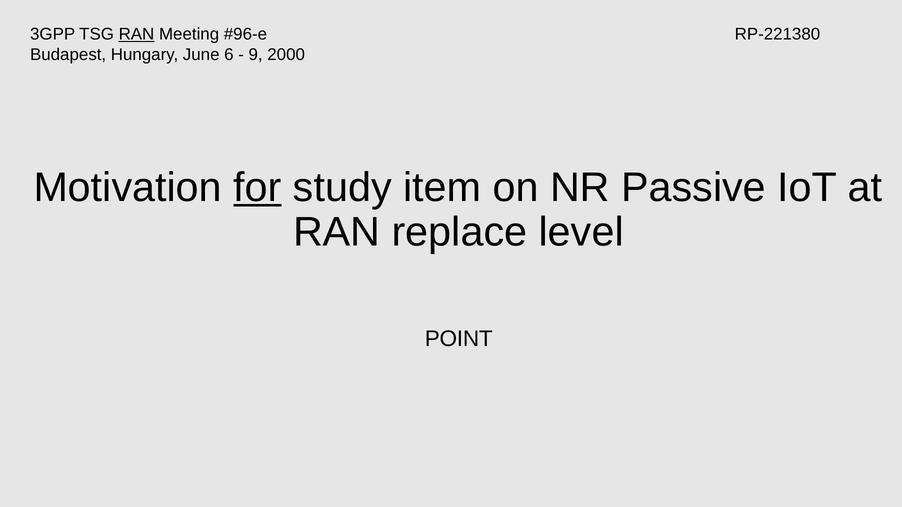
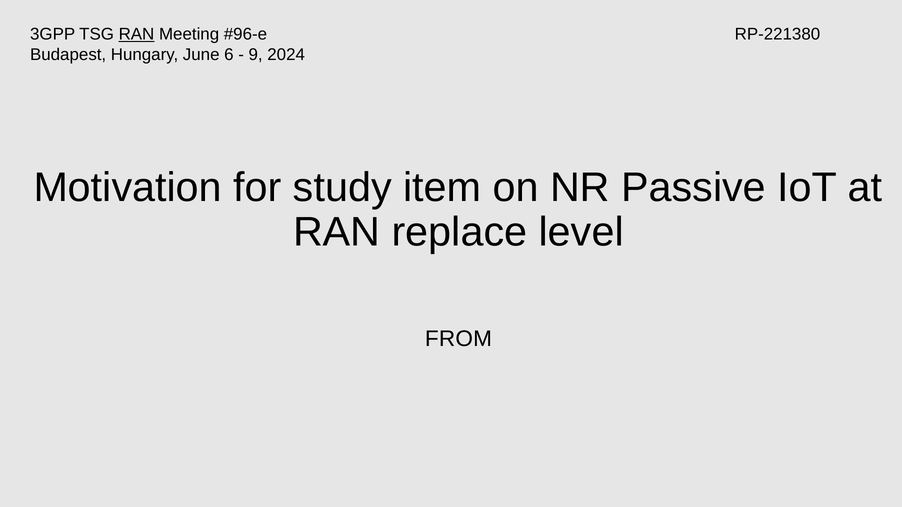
2000: 2000 -> 2024
for underline: present -> none
POINT: POINT -> FROM
